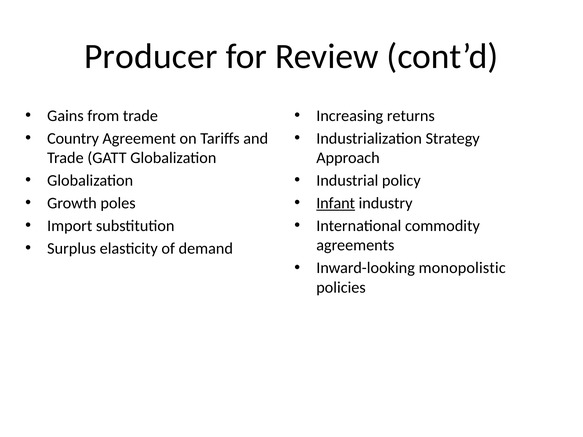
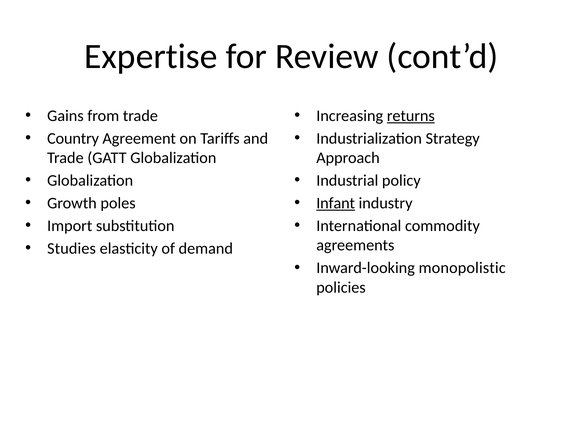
Producer: Producer -> Expertise
returns underline: none -> present
Surplus: Surplus -> Studies
